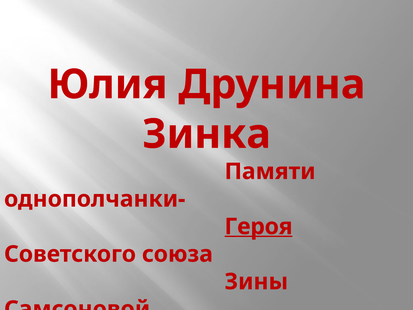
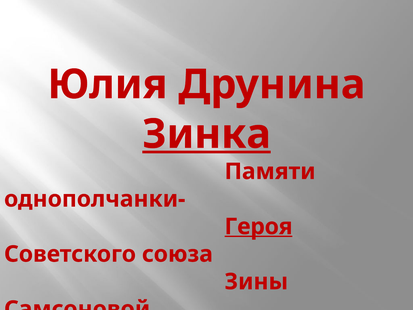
Зинка underline: none -> present
